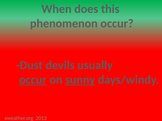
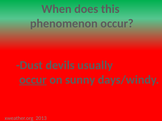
sunny underline: present -> none
